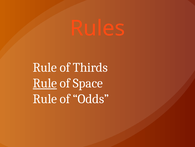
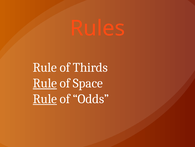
Rule at (45, 98) underline: none -> present
